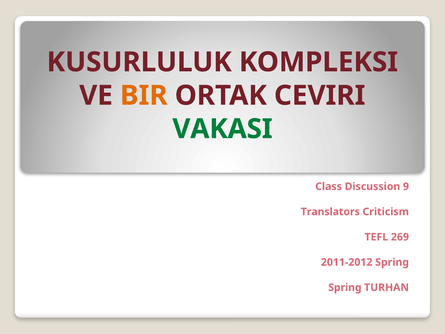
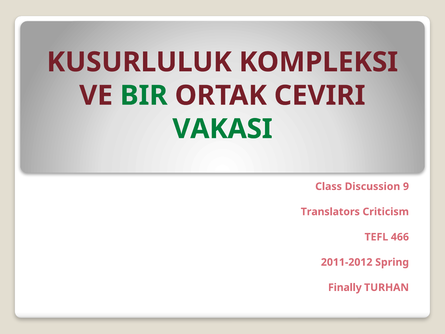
BIR colour: orange -> green
269: 269 -> 466
Spring at (345, 287): Spring -> Finally
